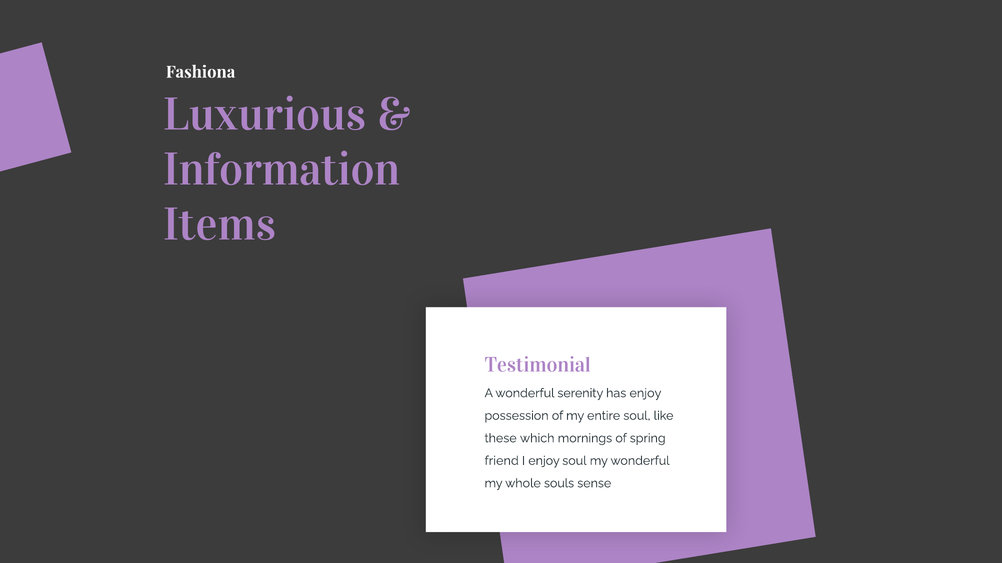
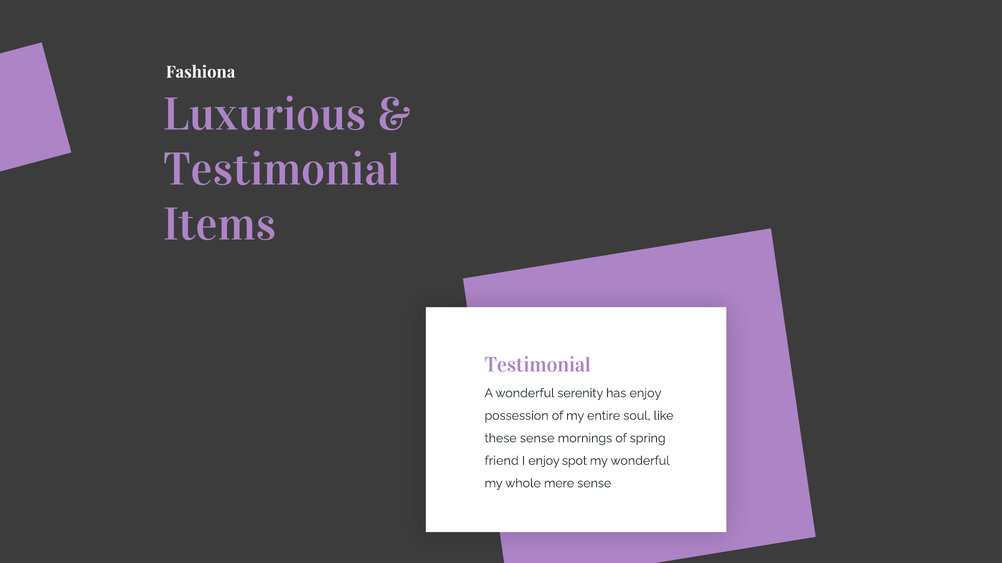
Information at (282, 170): Information -> Testimonial
these which: which -> sense
enjoy soul: soul -> spot
souls: souls -> mere
